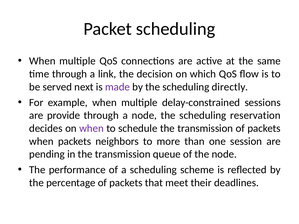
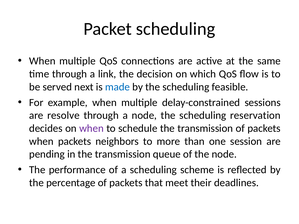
made colour: purple -> blue
directly: directly -> feasible
provide: provide -> resolve
